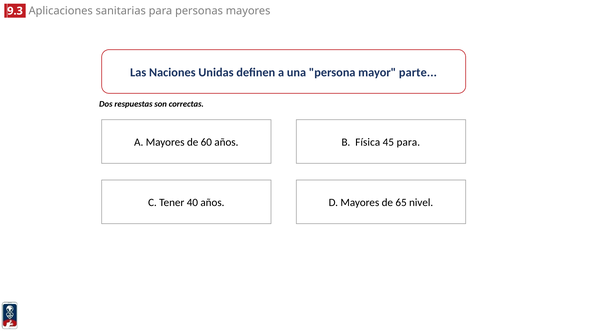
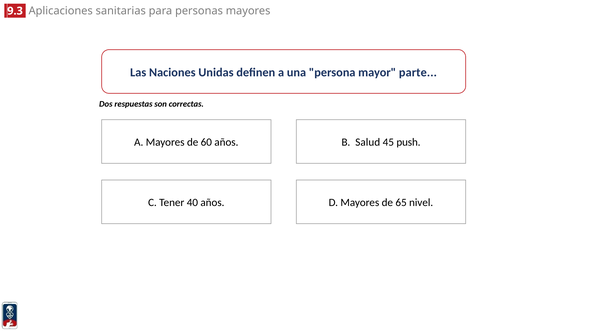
Física: Física -> Salud
45 para: para -> push
